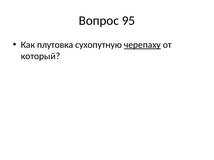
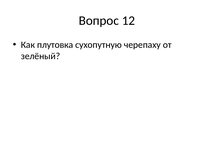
95: 95 -> 12
черепаху underline: present -> none
который: который -> зелёный
